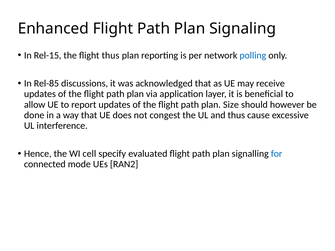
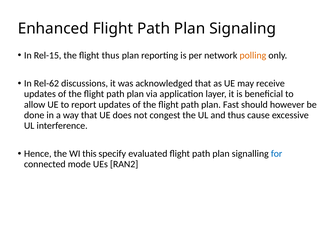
polling colour: blue -> orange
Rel-85: Rel-85 -> Rel-62
Size: Size -> Fast
cell: cell -> this
